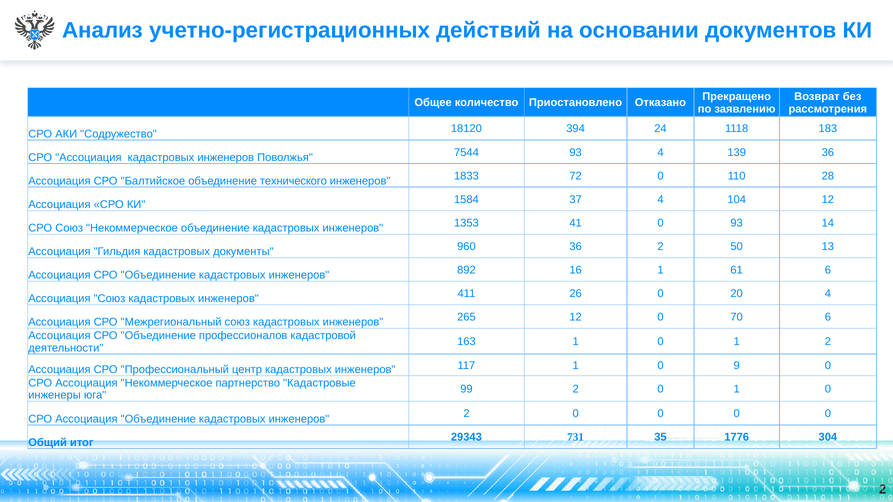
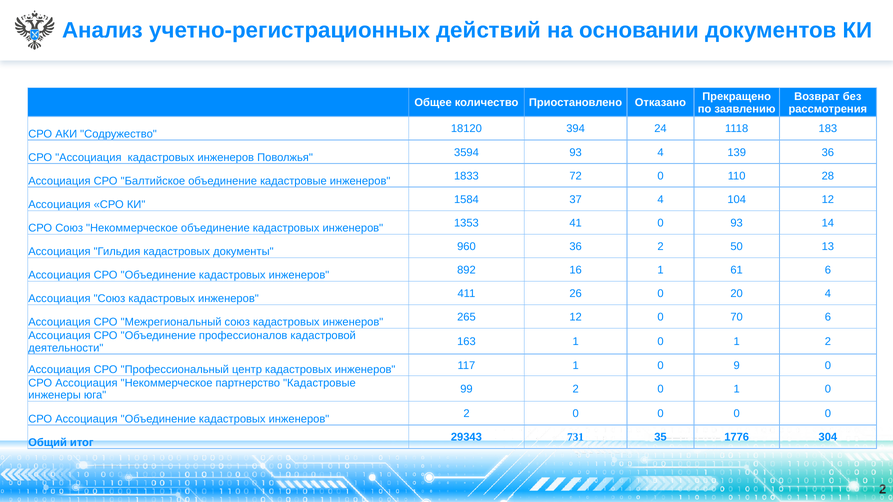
7544: 7544 -> 3594
объединение технического: технического -> кадастровые
